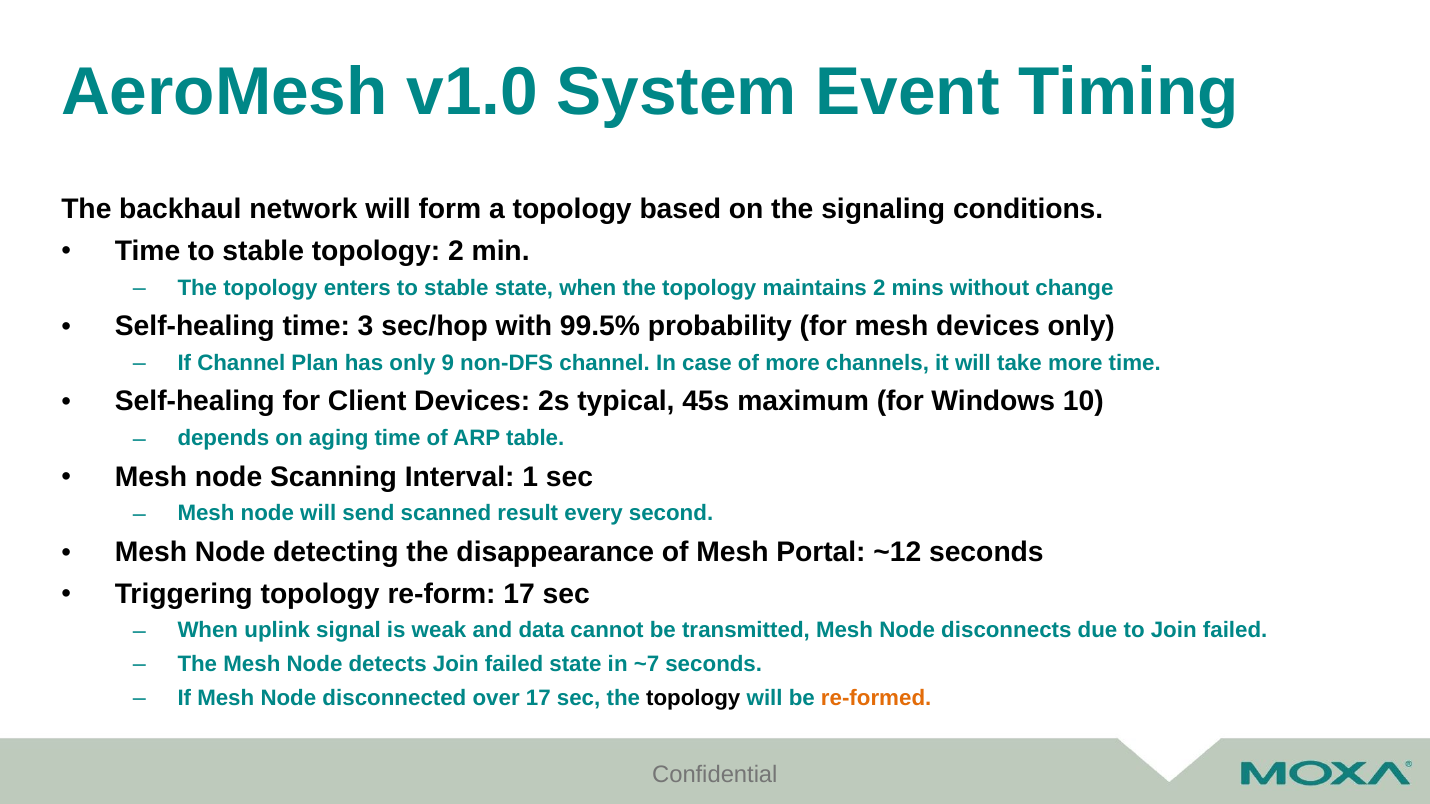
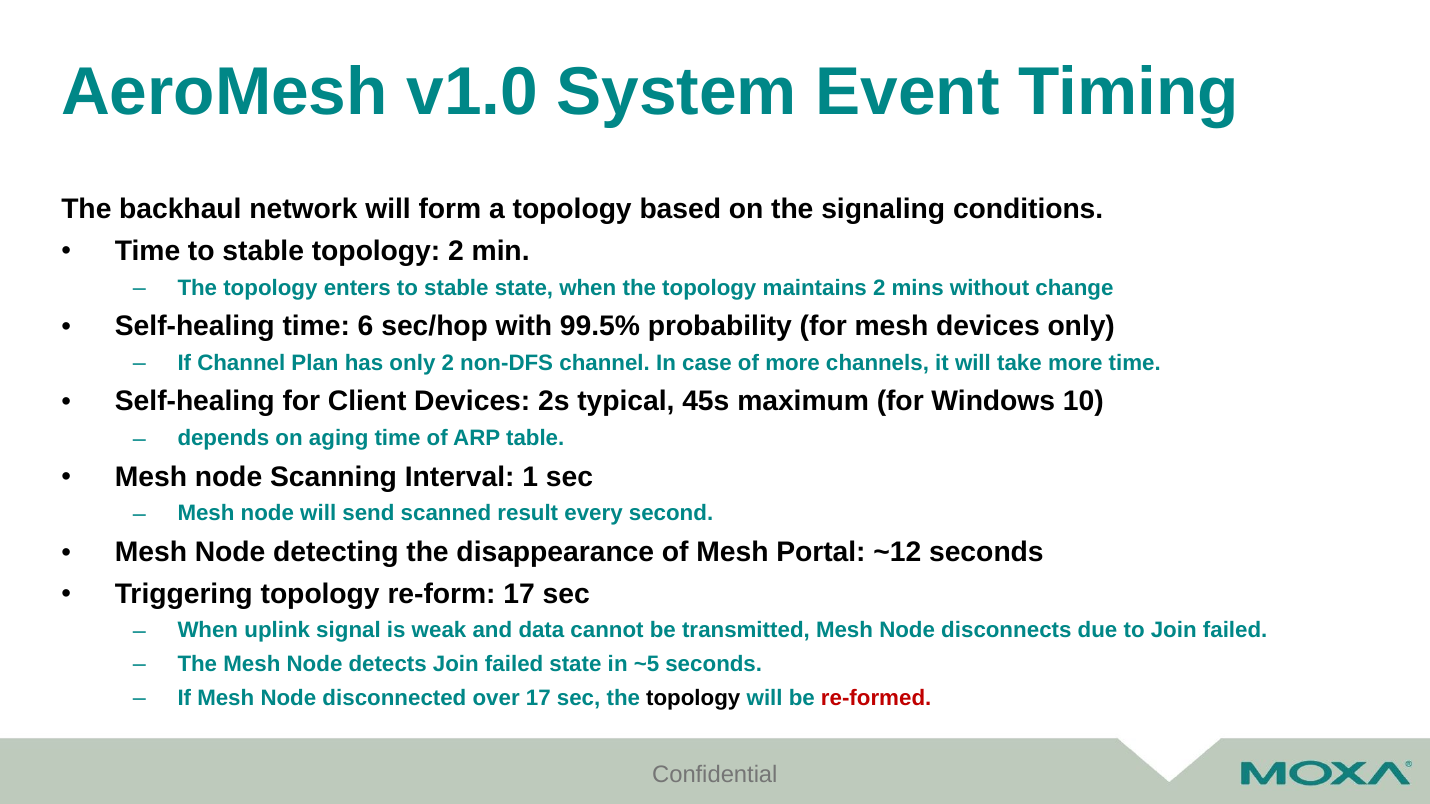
3: 3 -> 6
only 9: 9 -> 2
~7: ~7 -> ~5
re-formed colour: orange -> red
